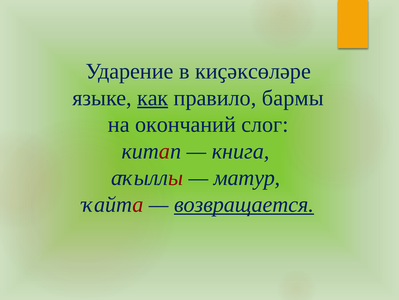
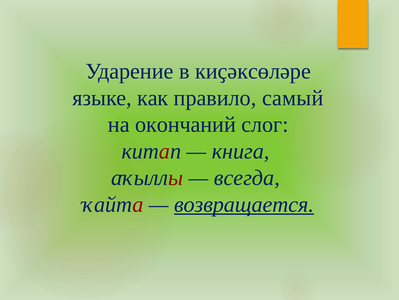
как underline: present -> none
бармы: бармы -> самый
матур: матур -> всегда
